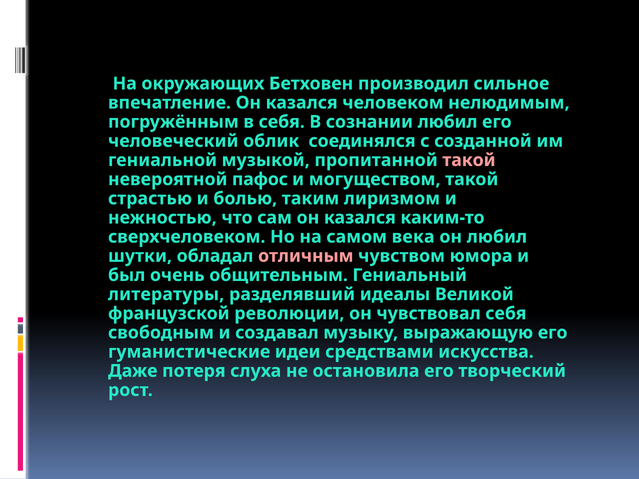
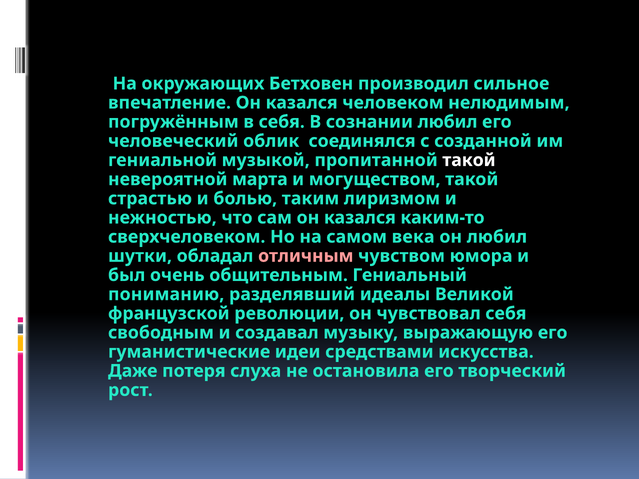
такой at (469, 160) colour: pink -> white
пафос: пафос -> марта
литературы: литературы -> пониманию
